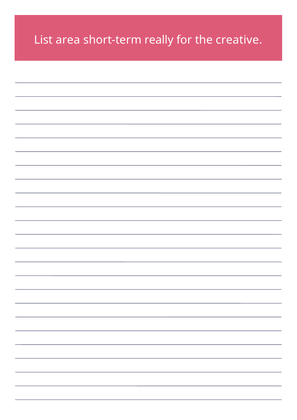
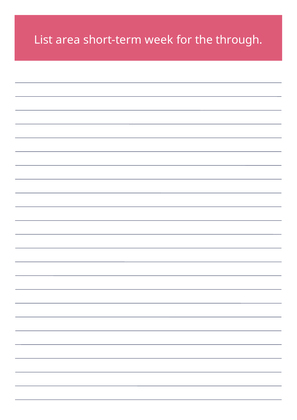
really: really -> week
creative: creative -> through
